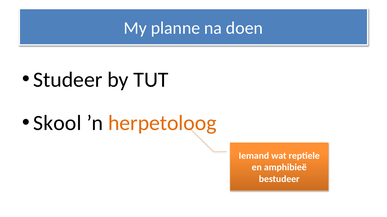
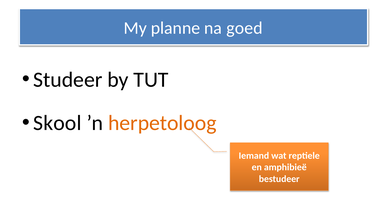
doen: doen -> goed
